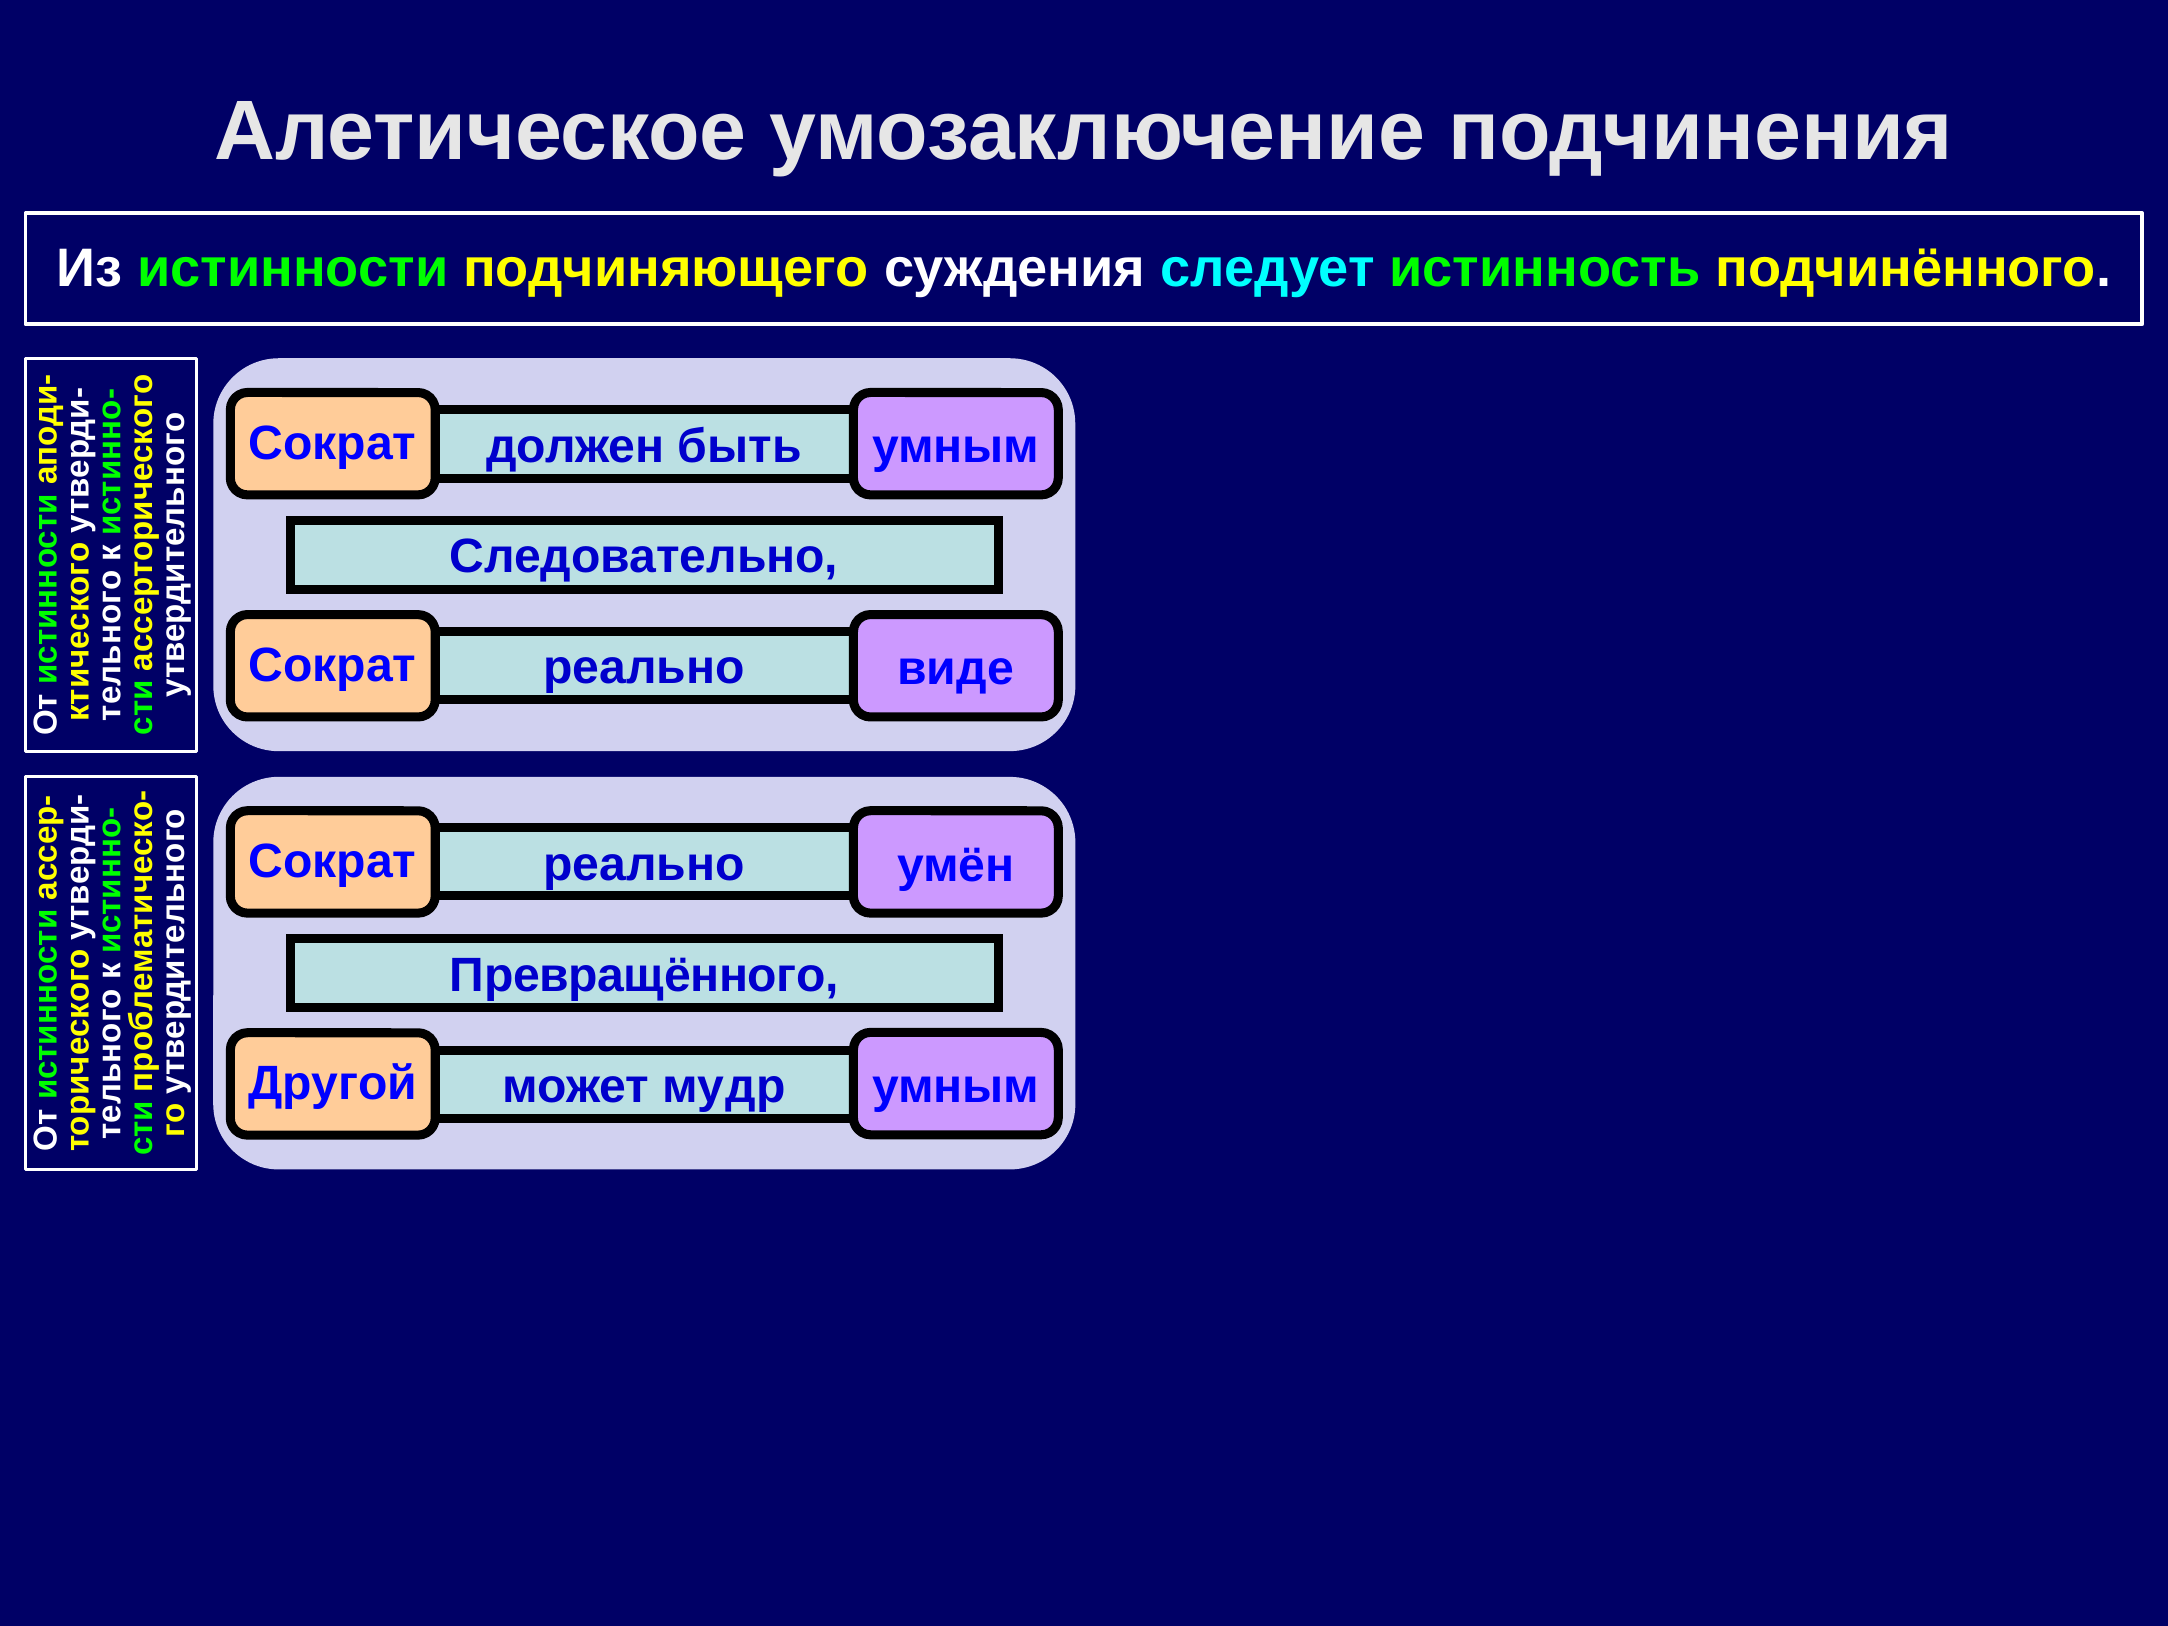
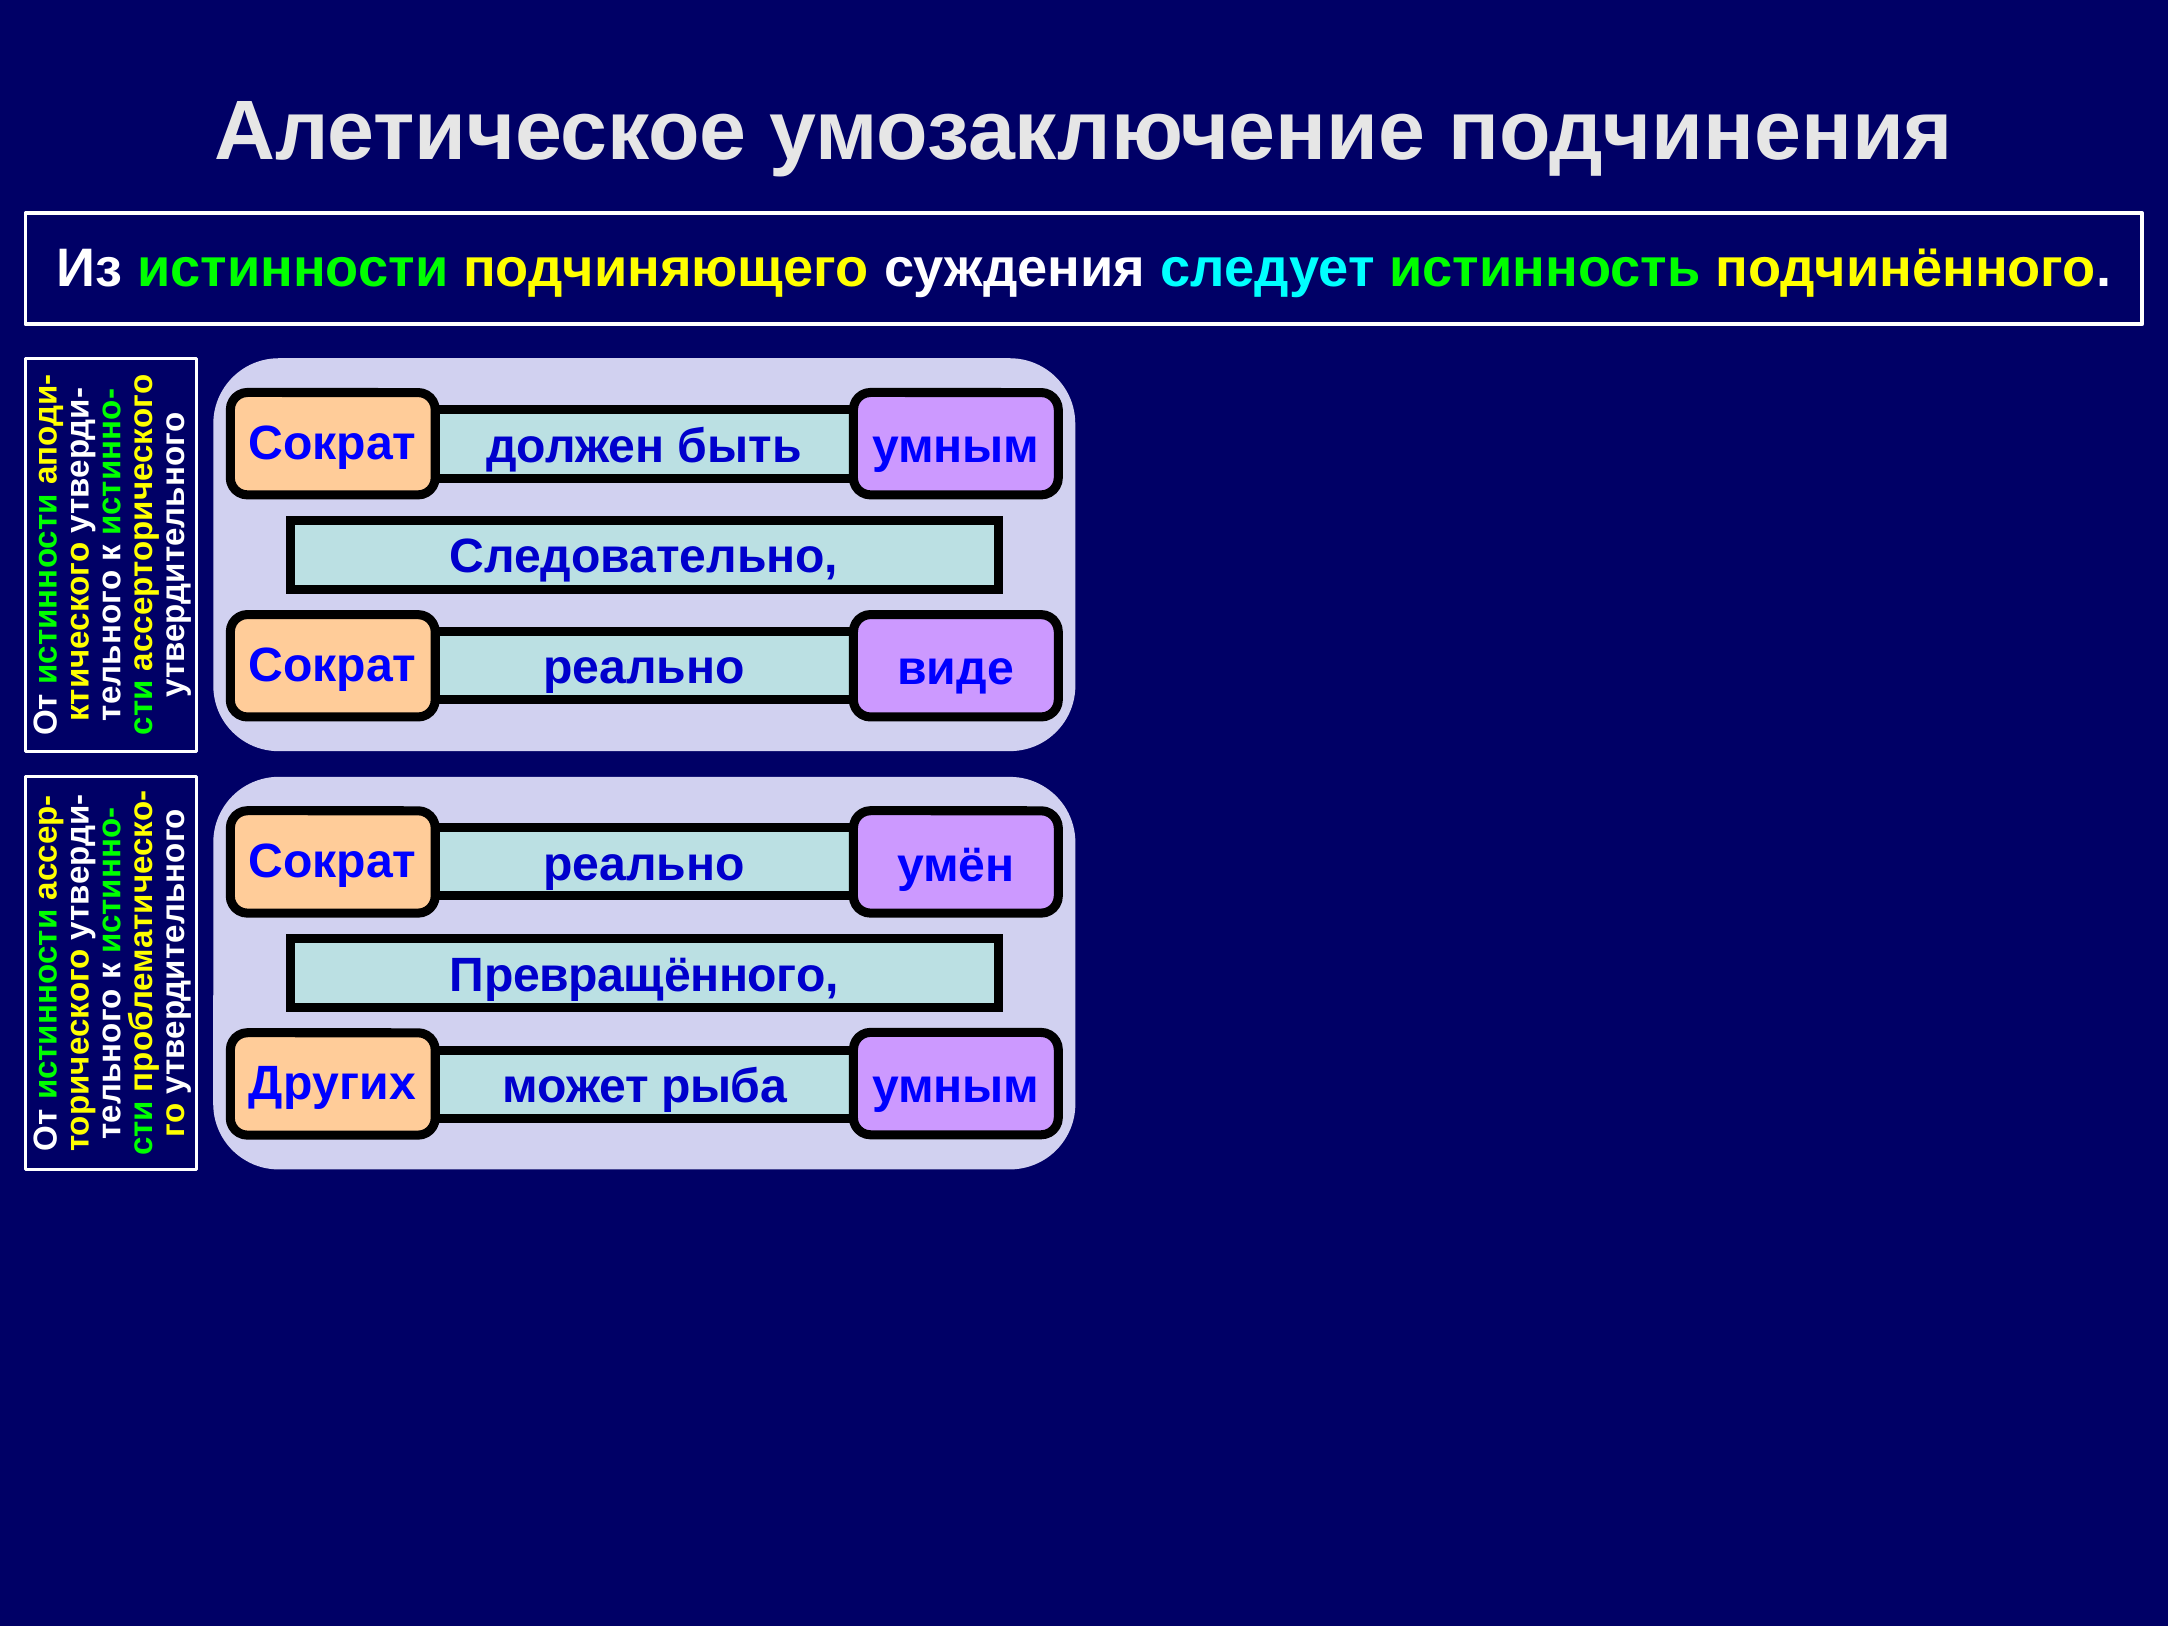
Другой: Другой -> Других
мудр: мудр -> рыба
